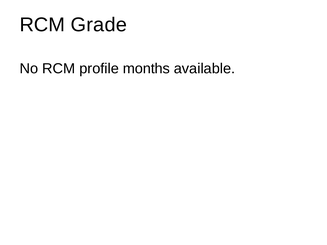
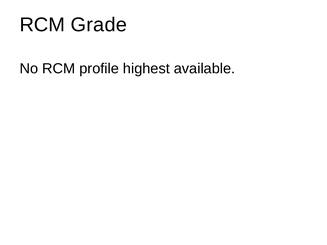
months: months -> highest
